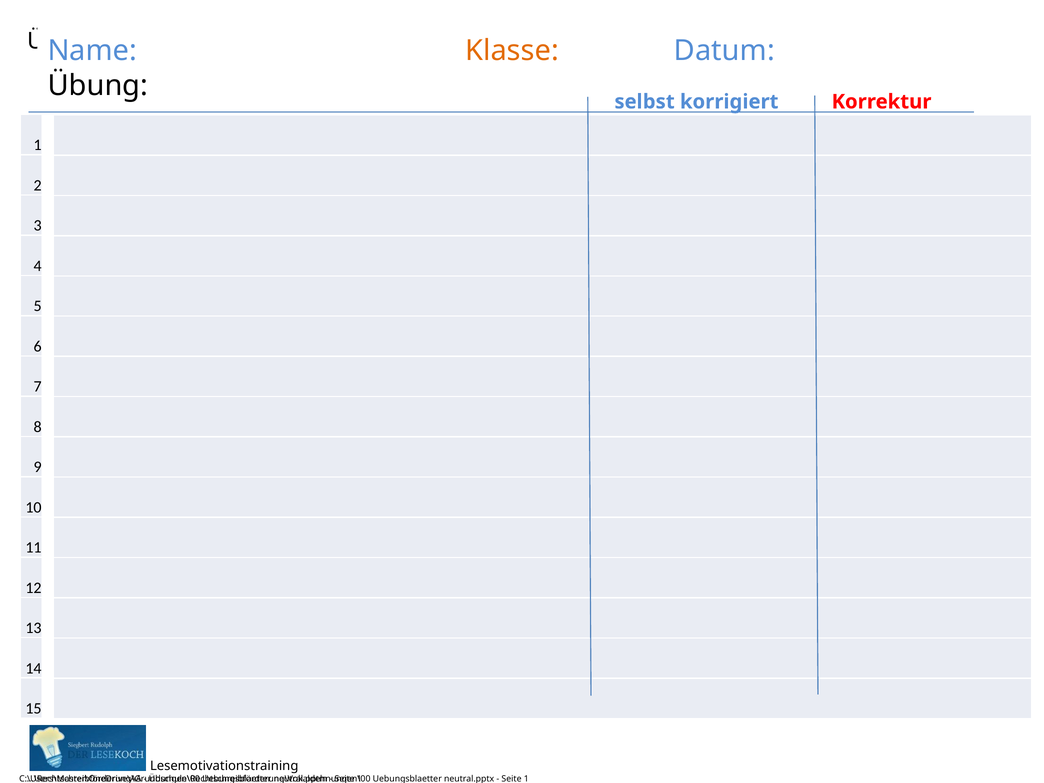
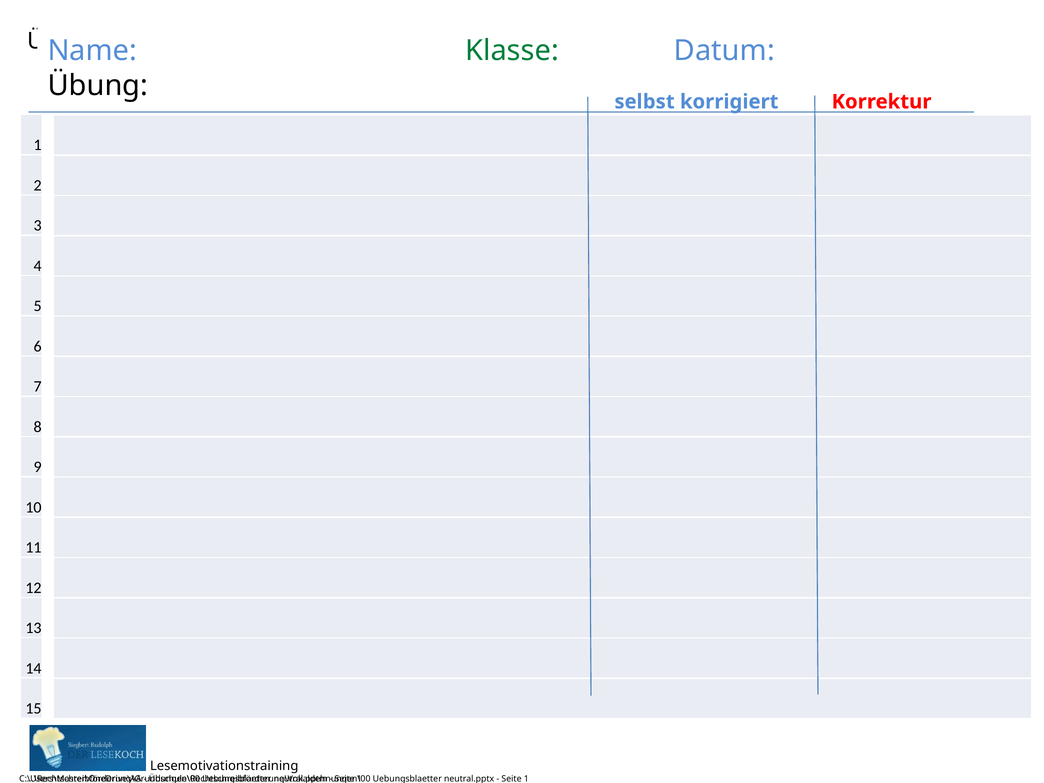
Klasse colour: orange -> green
